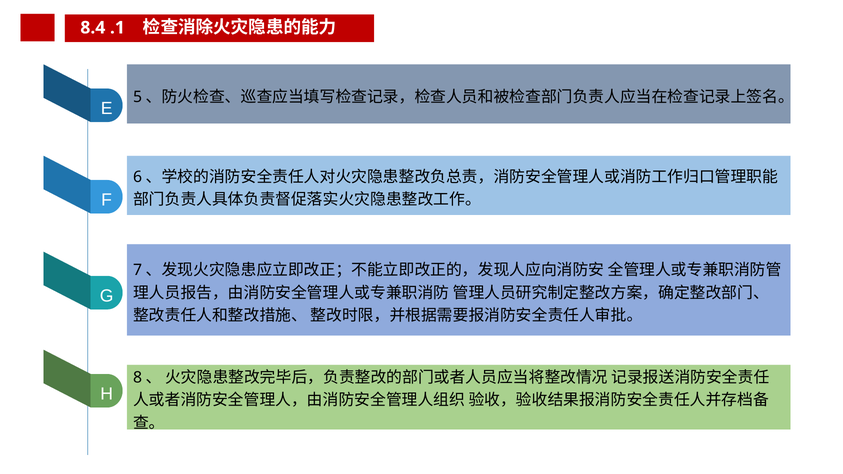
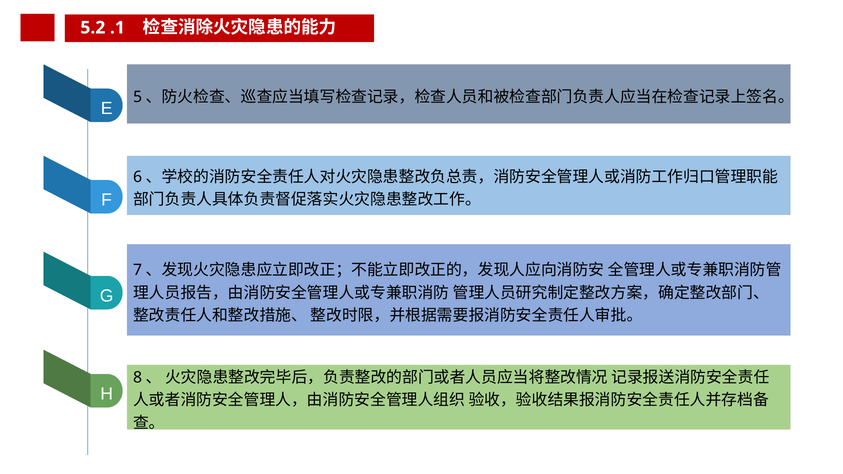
8.4: 8.4 -> 5.2
